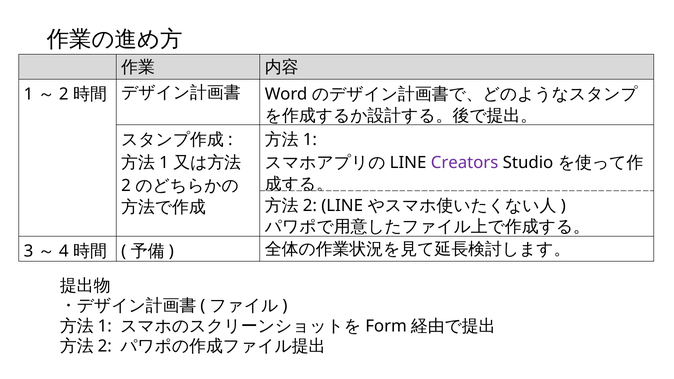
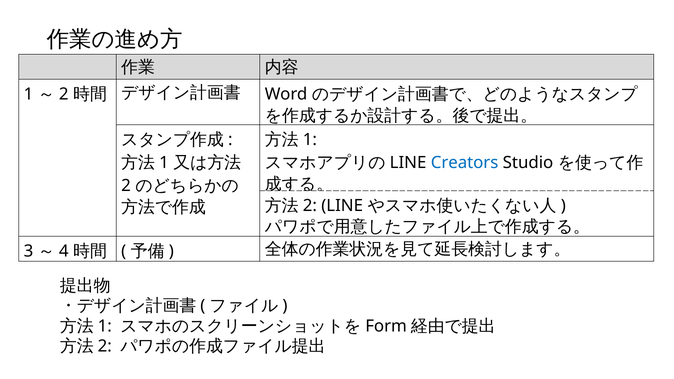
Creators colour: purple -> blue
